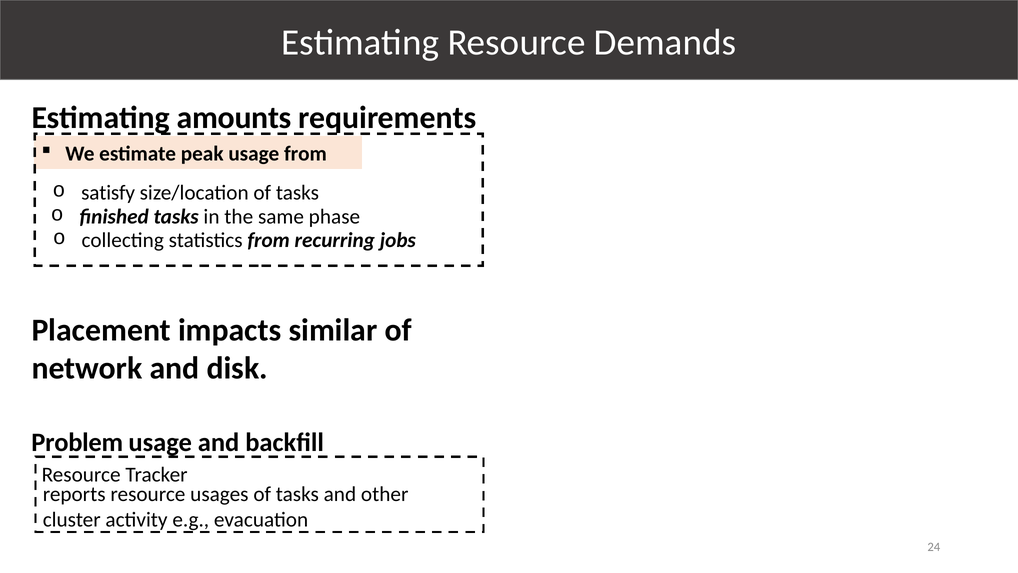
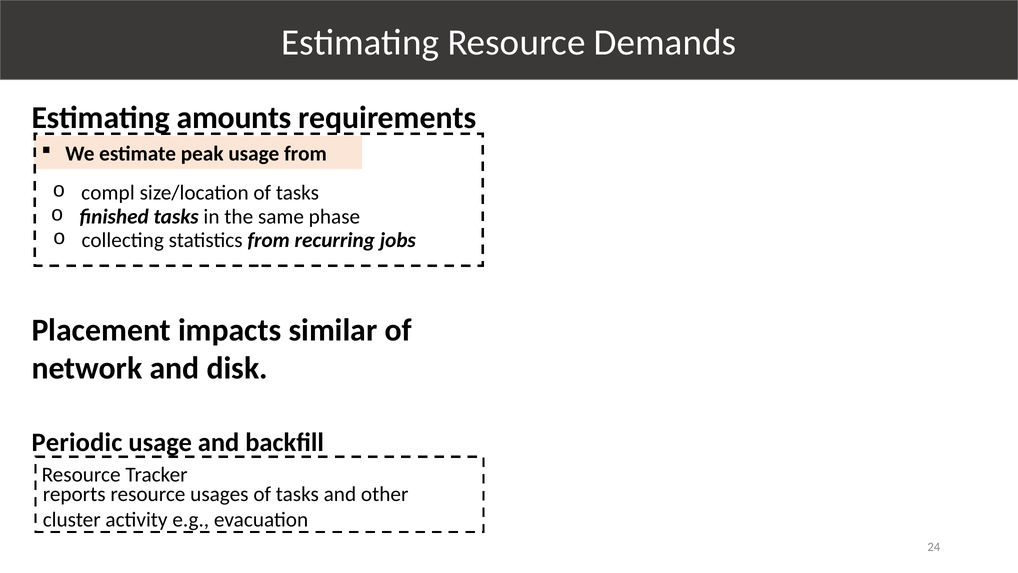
satisfy: satisfy -> compl
Problem: Problem -> Periodic
